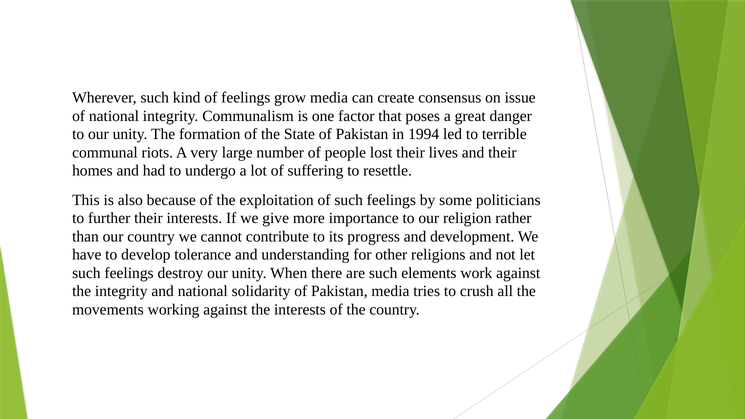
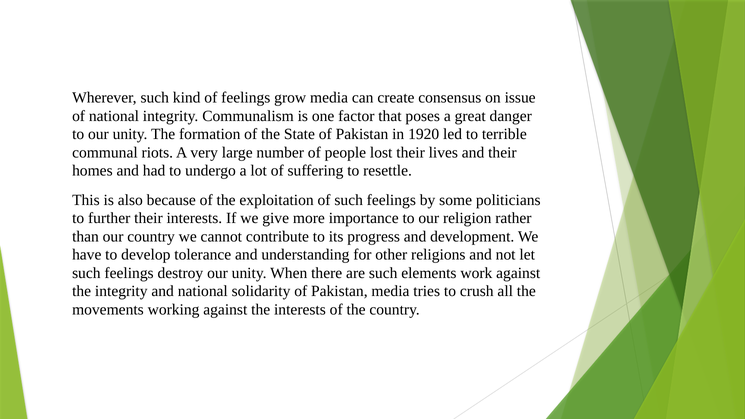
1994: 1994 -> 1920
